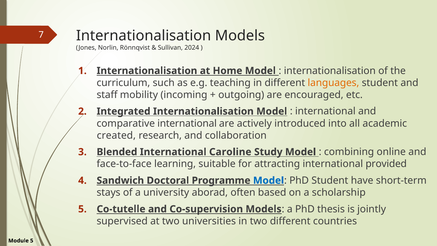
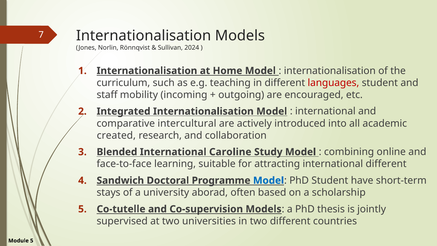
languages colour: orange -> red
comparative international: international -> intercultural
international provided: provided -> different
